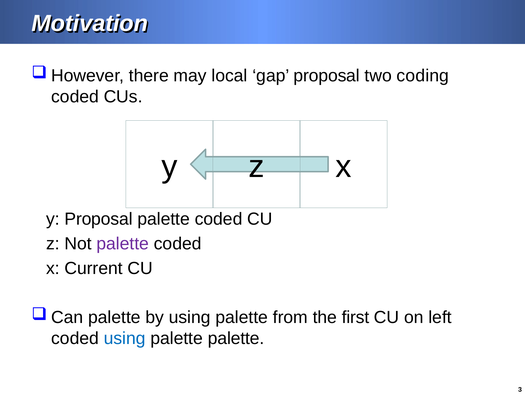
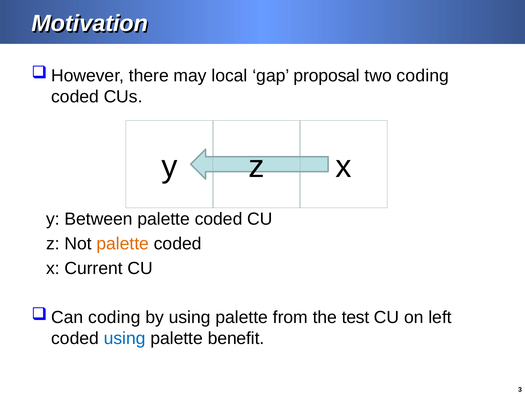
y Proposal: Proposal -> Between
palette at (123, 244) colour: purple -> orange
palette at (114, 317): palette -> coding
first: first -> test
palette palette: palette -> benefit
